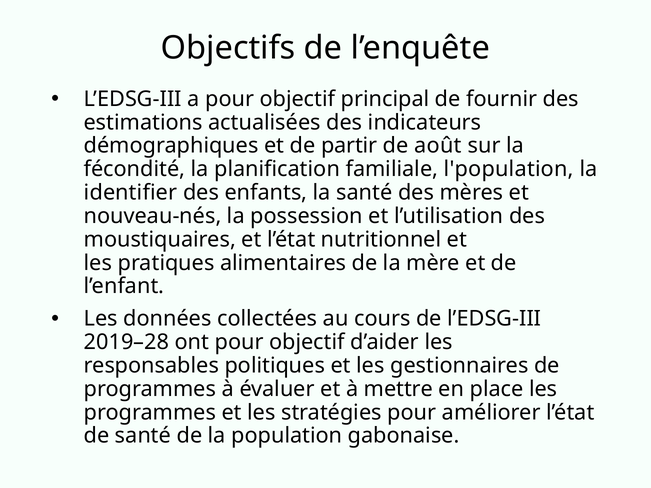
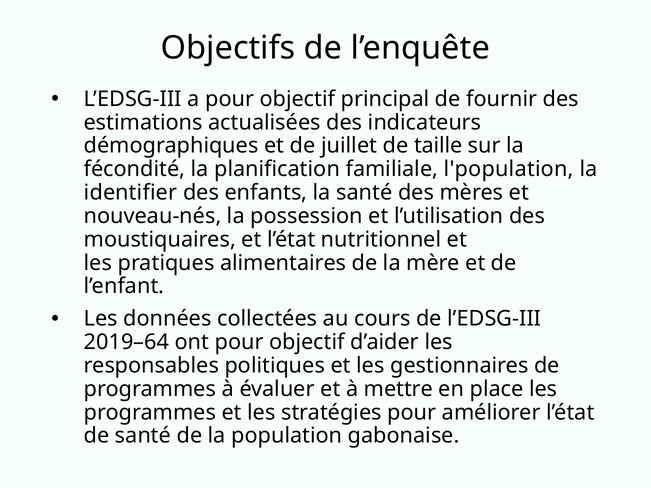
partir: partir -> juillet
août: août -> taille
2019–28: 2019–28 -> 2019–64
